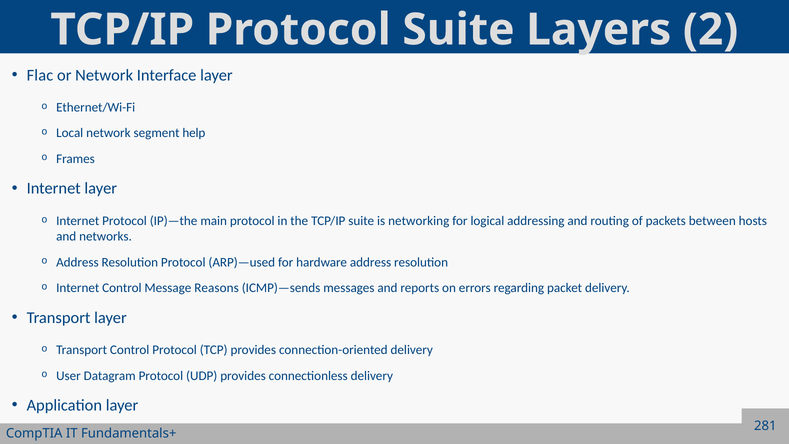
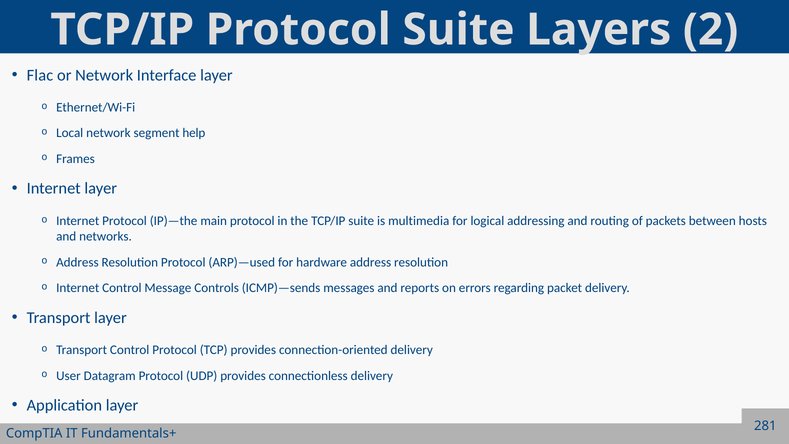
networking: networking -> multimedia
Reasons: Reasons -> Controls
